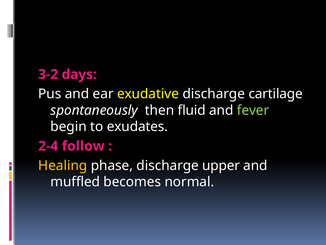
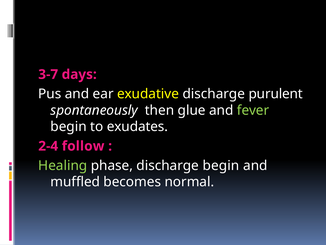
3-2: 3-2 -> 3-7
cartilage: cartilage -> purulent
fluid: fluid -> glue
Healing colour: yellow -> light green
discharge upper: upper -> begin
